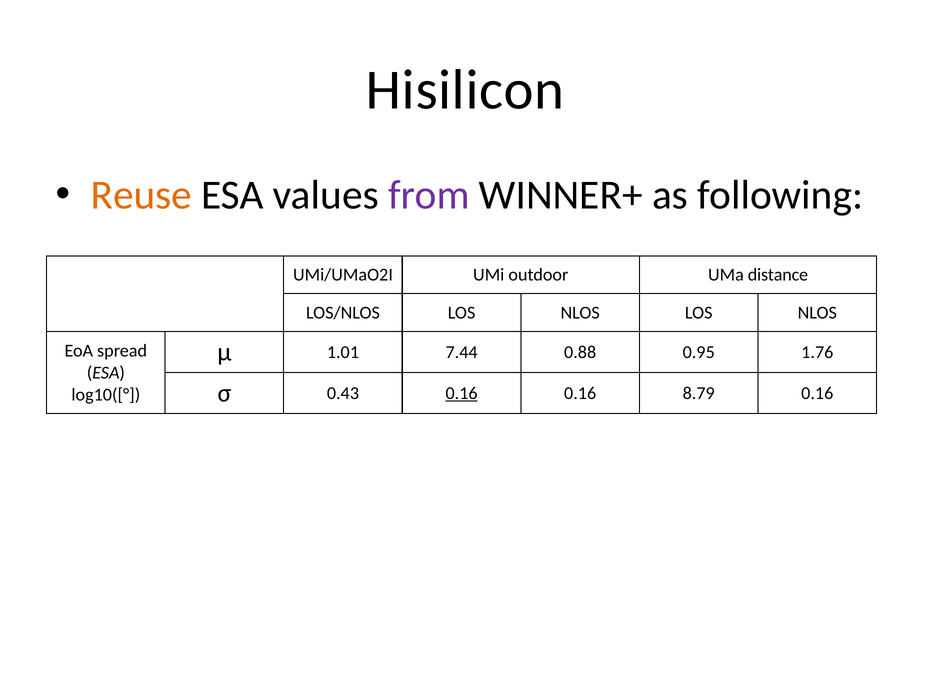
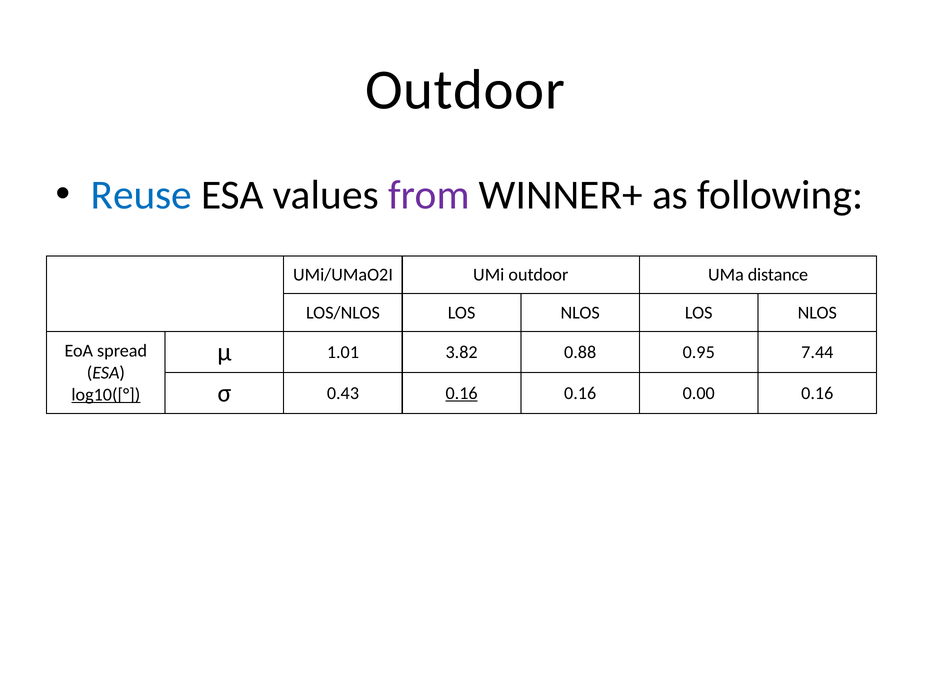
Hisilicon at (465, 90): Hisilicon -> Outdoor
Reuse colour: orange -> blue
7.44: 7.44 -> 3.82
1.76: 1.76 -> 7.44
8.79: 8.79 -> 0.00
log10([° underline: none -> present
